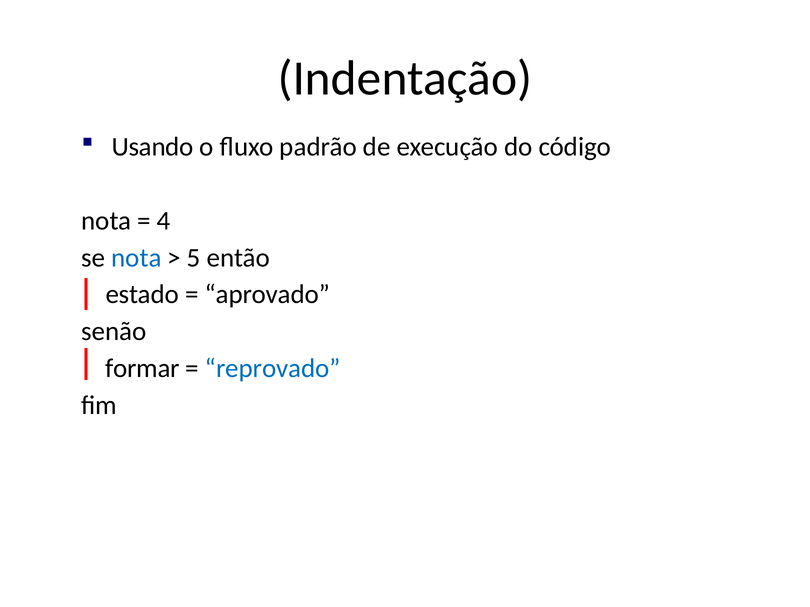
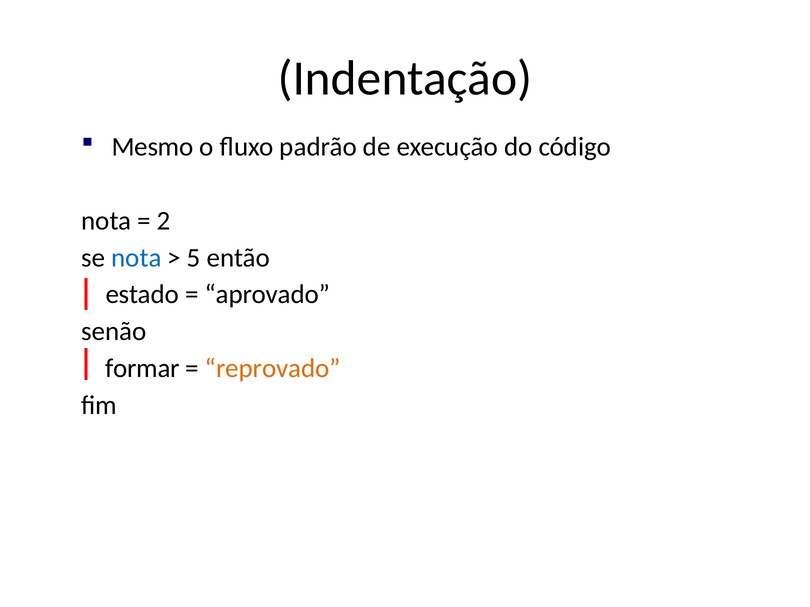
Usando: Usando -> Mesmo
4: 4 -> 2
reprovado colour: blue -> orange
